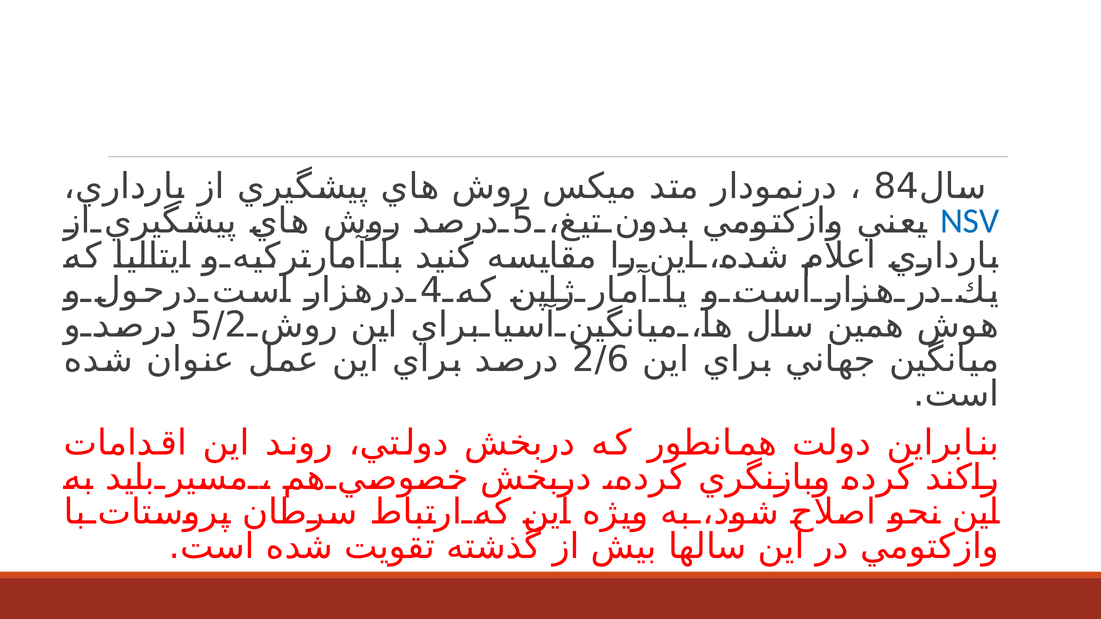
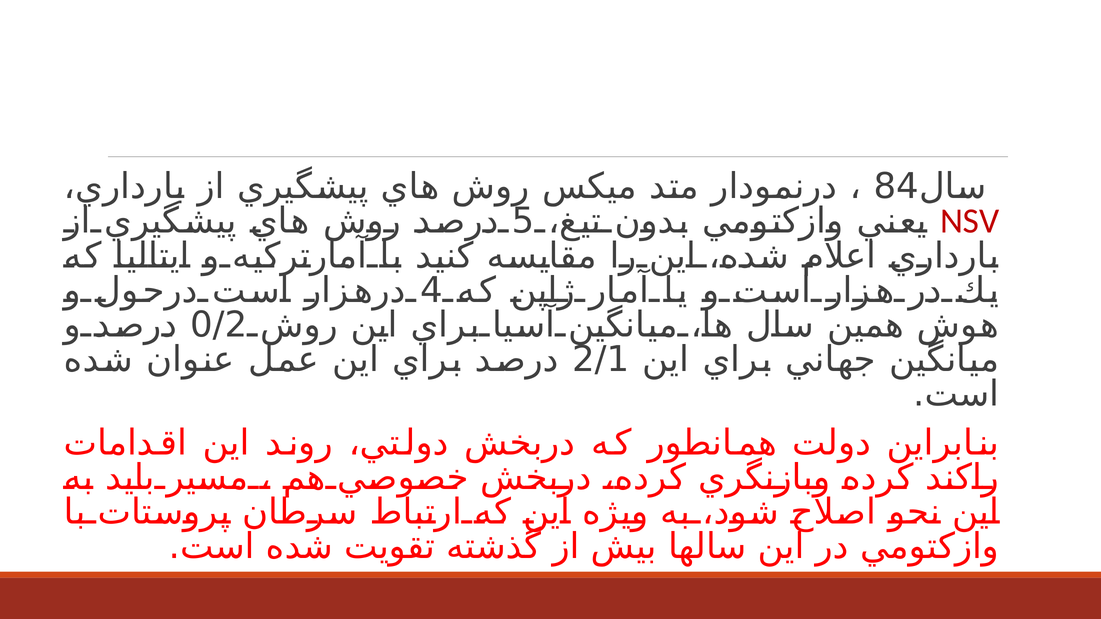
NSV colour: blue -> red
5/2: 5/2 -> 0/2
2/6: 2/6 -> 2/1
